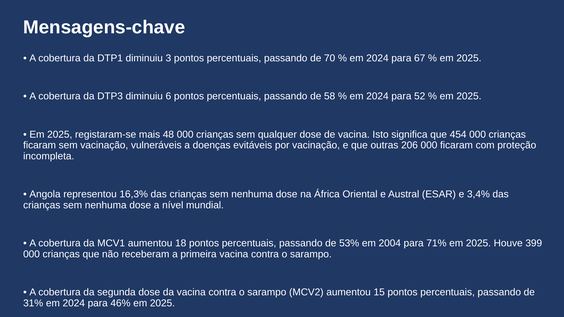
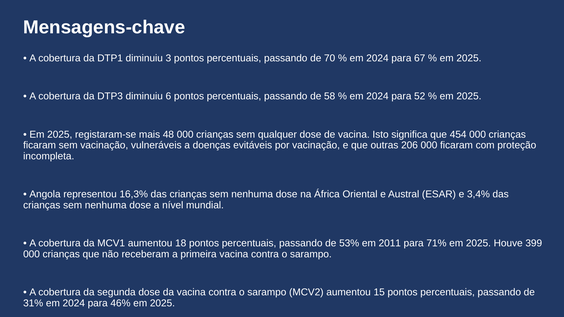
2004: 2004 -> 2011
